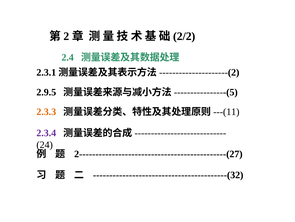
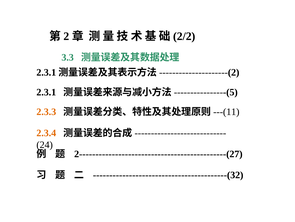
2.4: 2.4 -> 3.3
2.9.5: 2.9.5 -> 2.3.1
2.3.4 colour: purple -> orange
